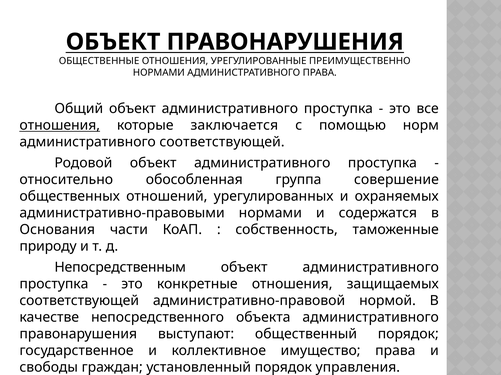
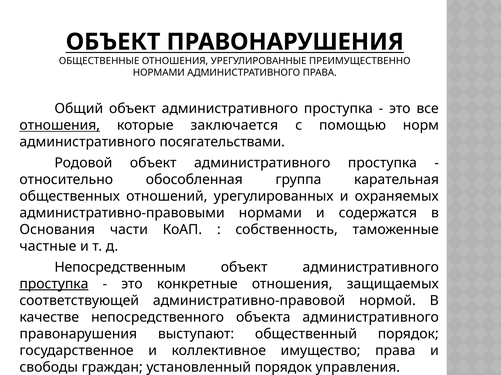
административного соответствующей: соответствующей -> посягательствами
совершение: совершение -> карательная
природу: природу -> частные
проступка at (54, 284) underline: none -> present
